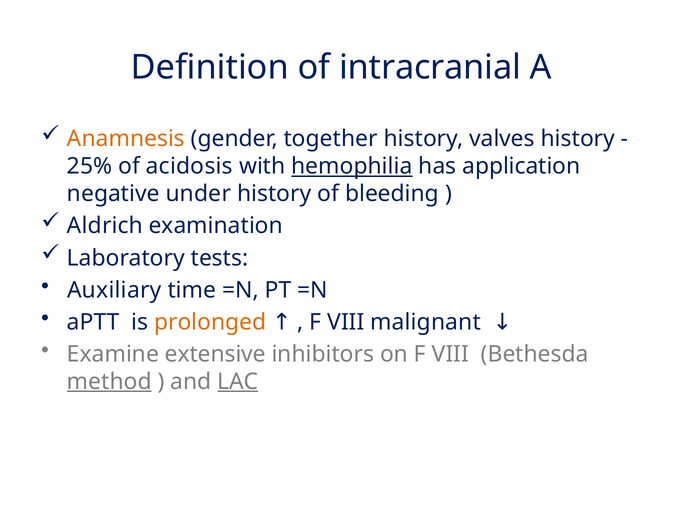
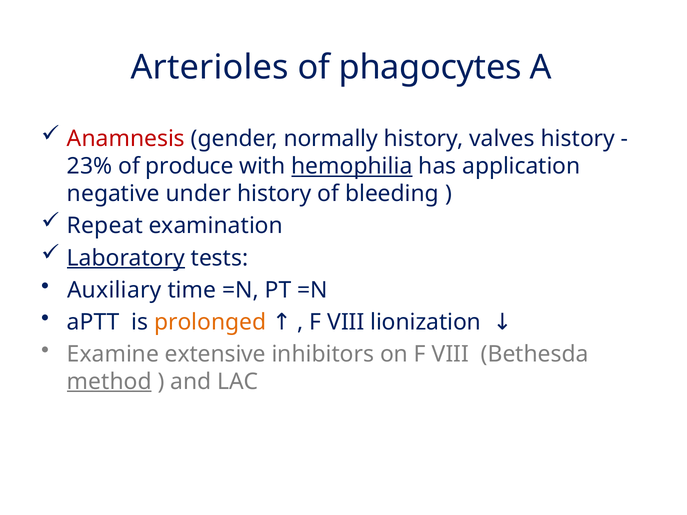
Definition: Definition -> Arterioles
intracranial: intracranial -> phagocytes
Anamnesis colour: orange -> red
together: together -> normally
25%: 25% -> 23%
acidosis: acidosis -> produce
Aldrich: Aldrich -> Repeat
Laboratory underline: none -> present
malignant: malignant -> lionization
LAC underline: present -> none
